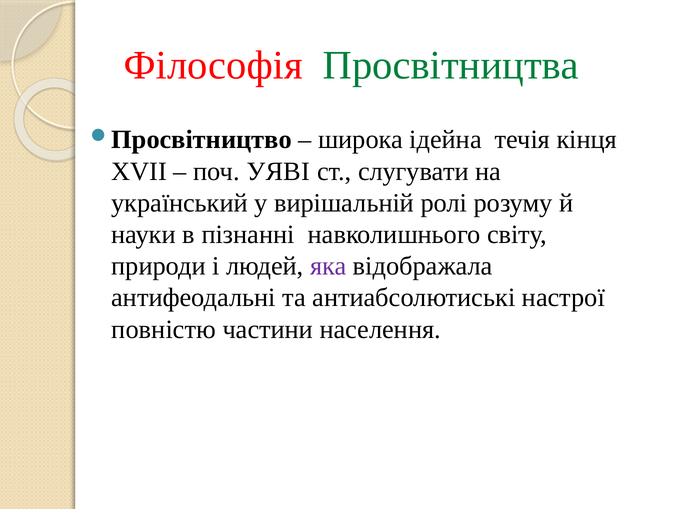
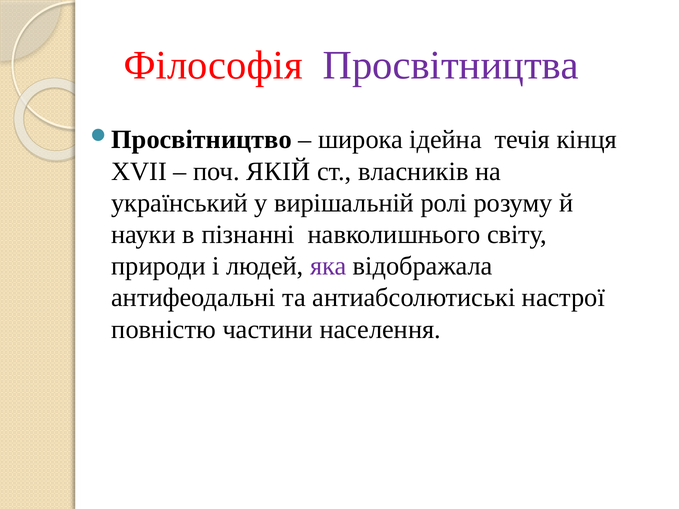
Просвітництва colour: green -> purple
УЯВІ: УЯВІ -> ЯКІЙ
слугувати: слугувати -> власників
